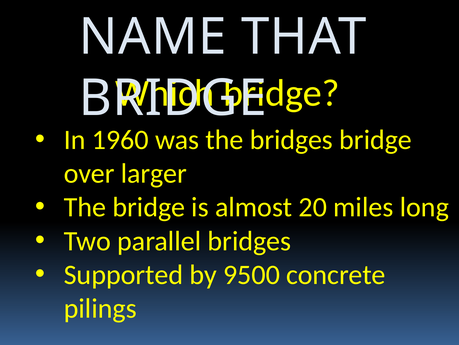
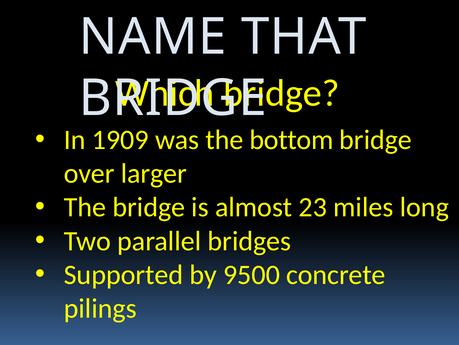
1960: 1960 -> 1909
the bridges: bridges -> bottom
20: 20 -> 23
